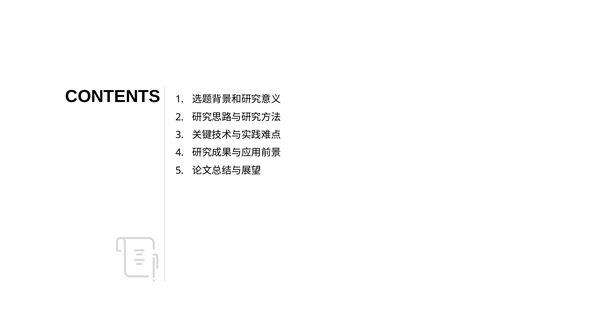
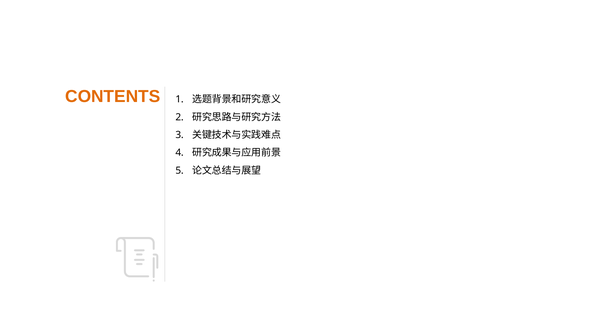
CONTENTS colour: black -> orange
